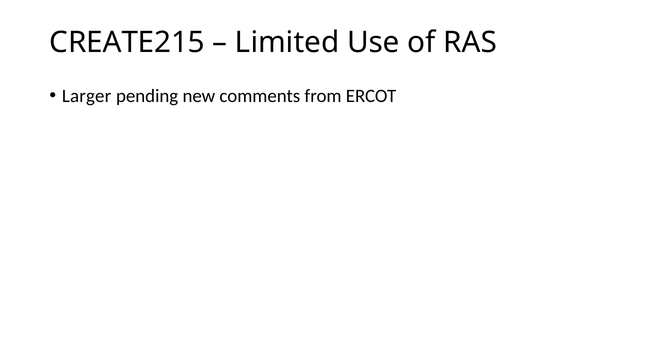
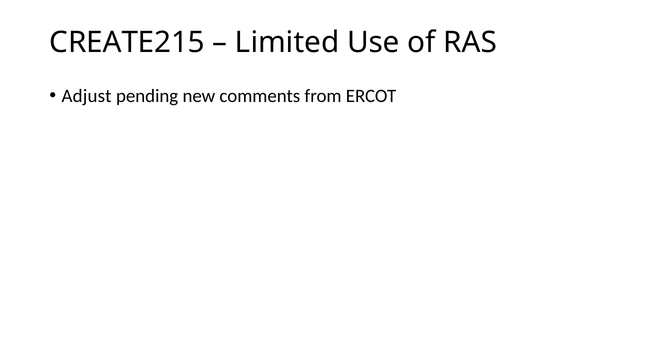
Larger: Larger -> Adjust
